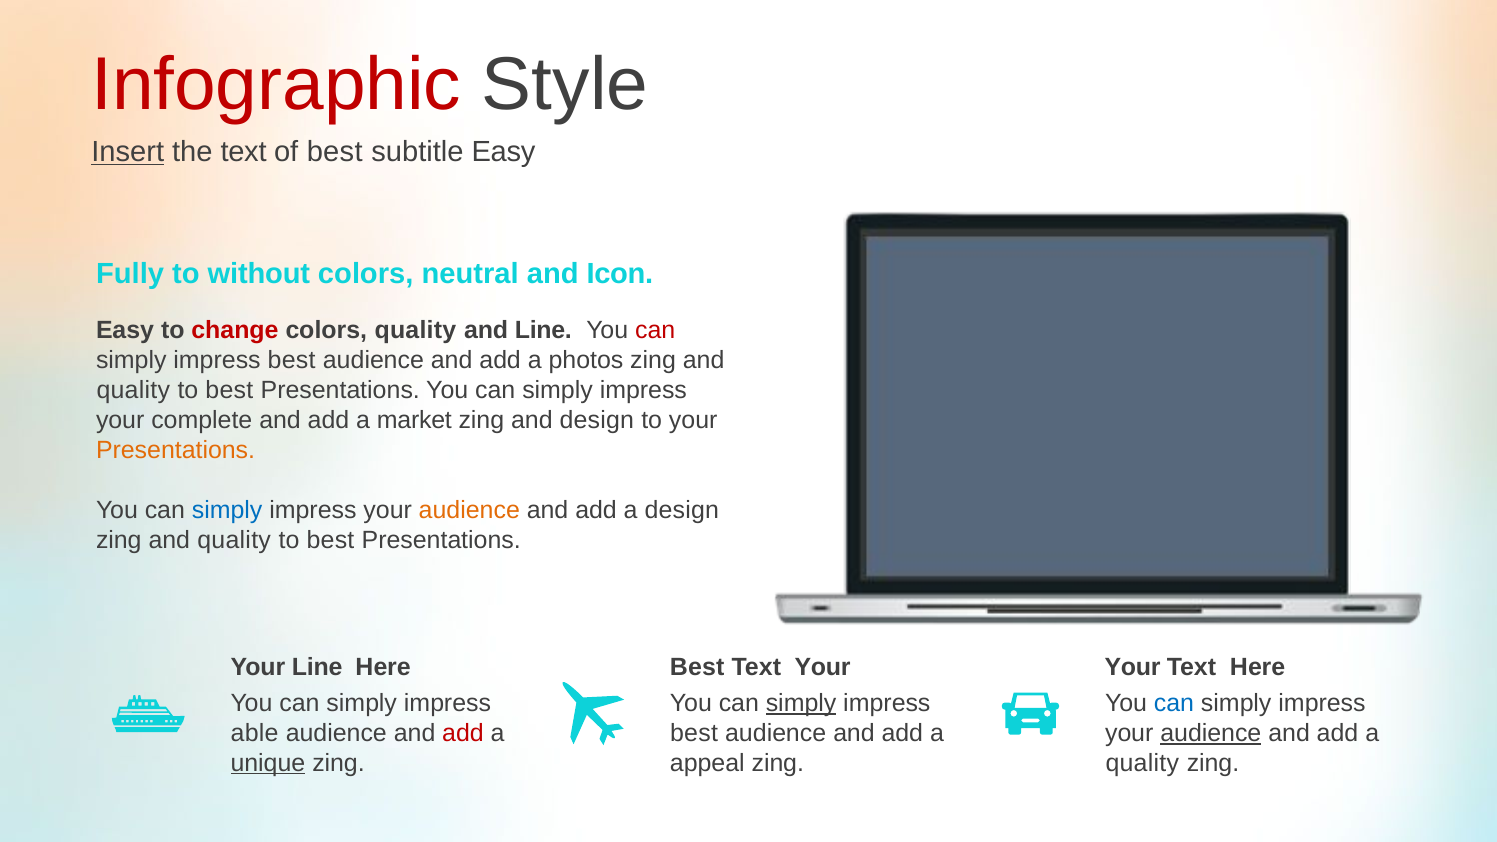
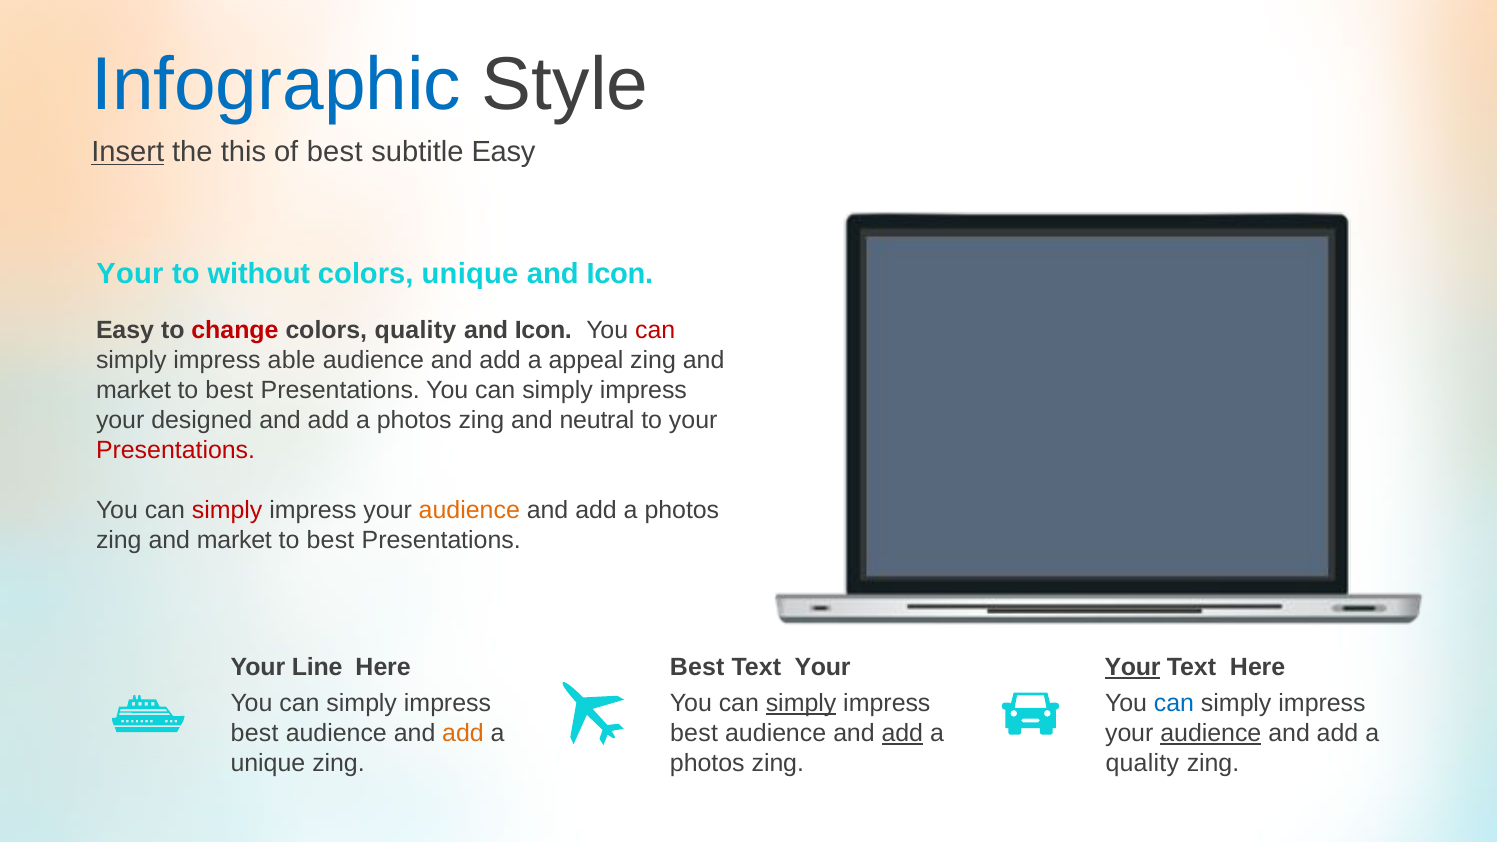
Infographic colour: red -> blue
the text: text -> this
Fully at (130, 274): Fully -> Your
colors neutral: neutral -> unique
Line at (543, 331): Line -> Icon
best at (292, 361): best -> able
photos: photos -> appeal
quality at (133, 391): quality -> market
complete: complete -> designed
market at (414, 421): market -> photos
and design: design -> neutral
Presentations at (176, 451) colour: orange -> red
simply at (227, 510) colour: blue -> red
design at (682, 510): design -> photos
quality at (234, 540): quality -> market
Your at (1133, 667) underline: none -> present
able at (255, 733): able -> best
add at (463, 733) colour: red -> orange
add at (902, 733) underline: none -> present
unique at (268, 763) underline: present -> none
appeal at (707, 763): appeal -> photos
